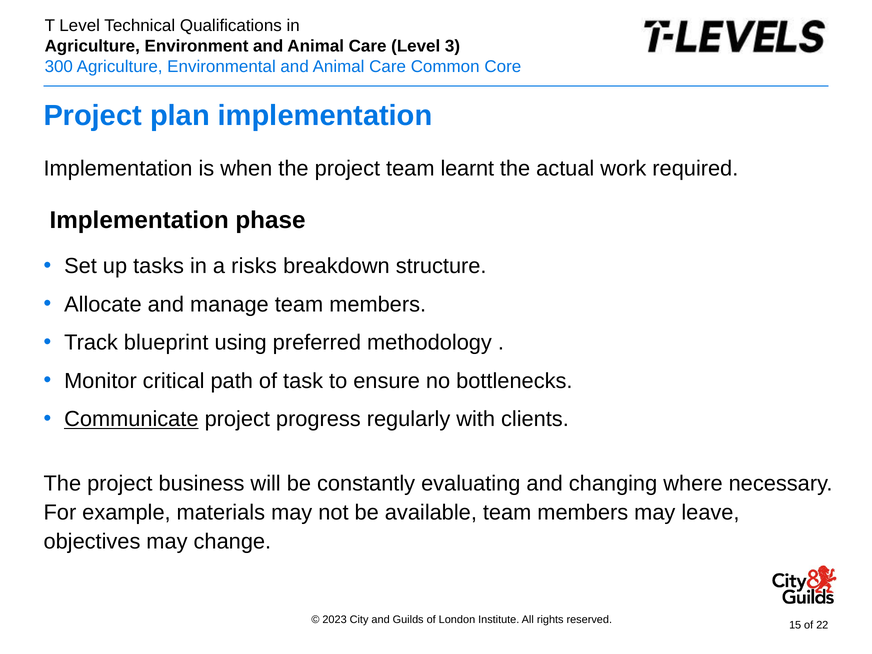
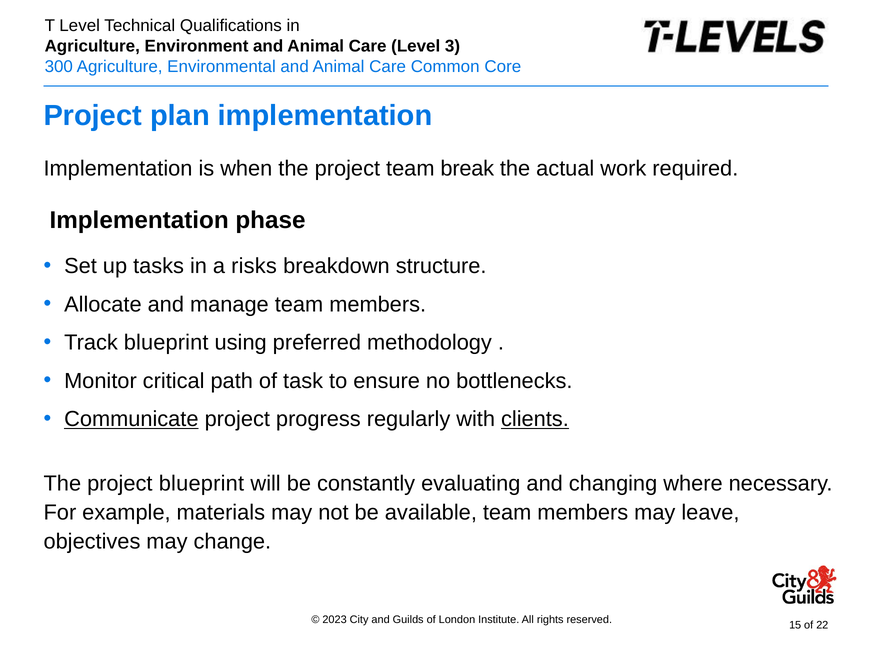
learnt: learnt -> break
clients underline: none -> present
project business: business -> blueprint
